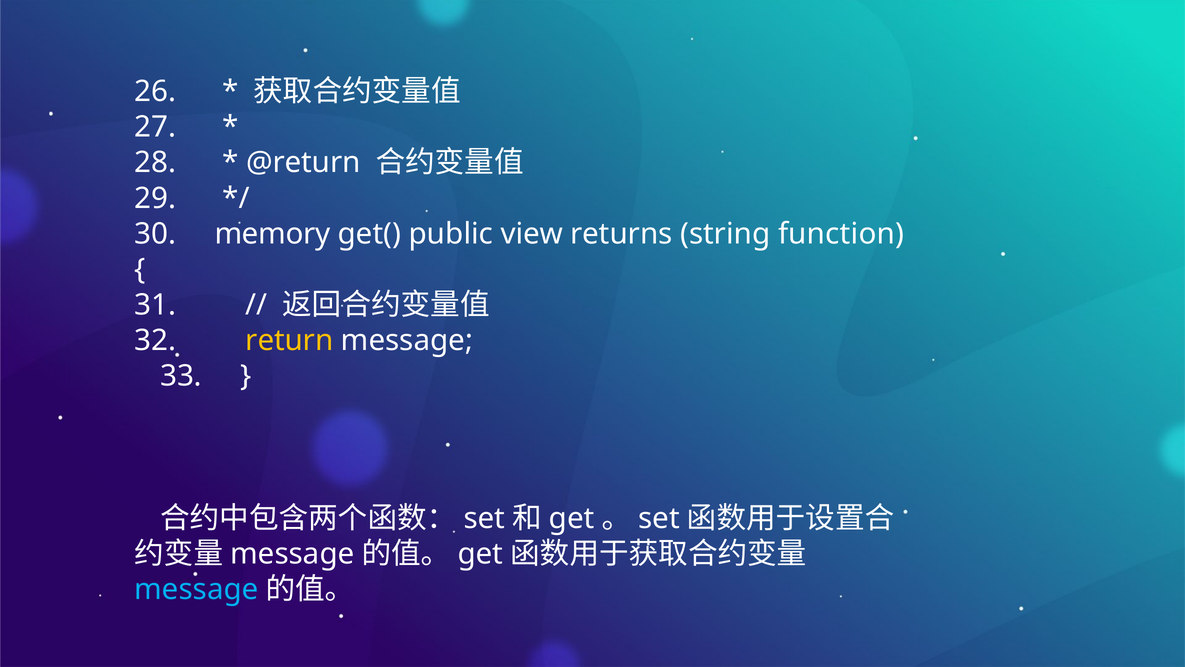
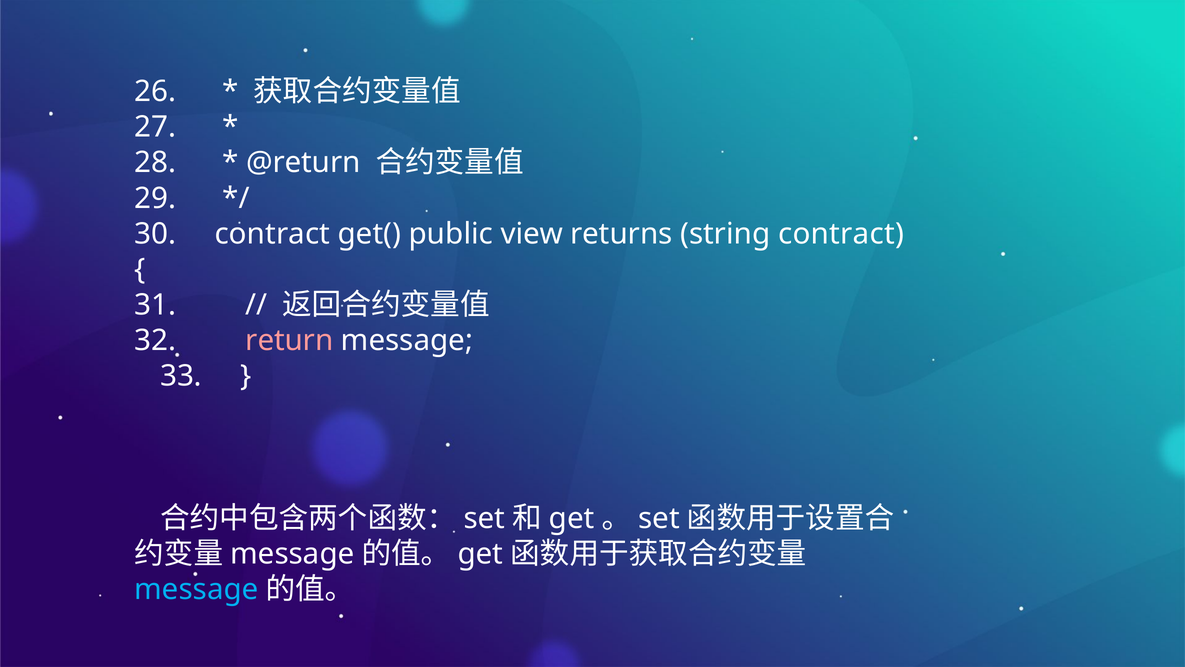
30 memory: memory -> contract
string function: function -> contract
return colour: yellow -> pink
